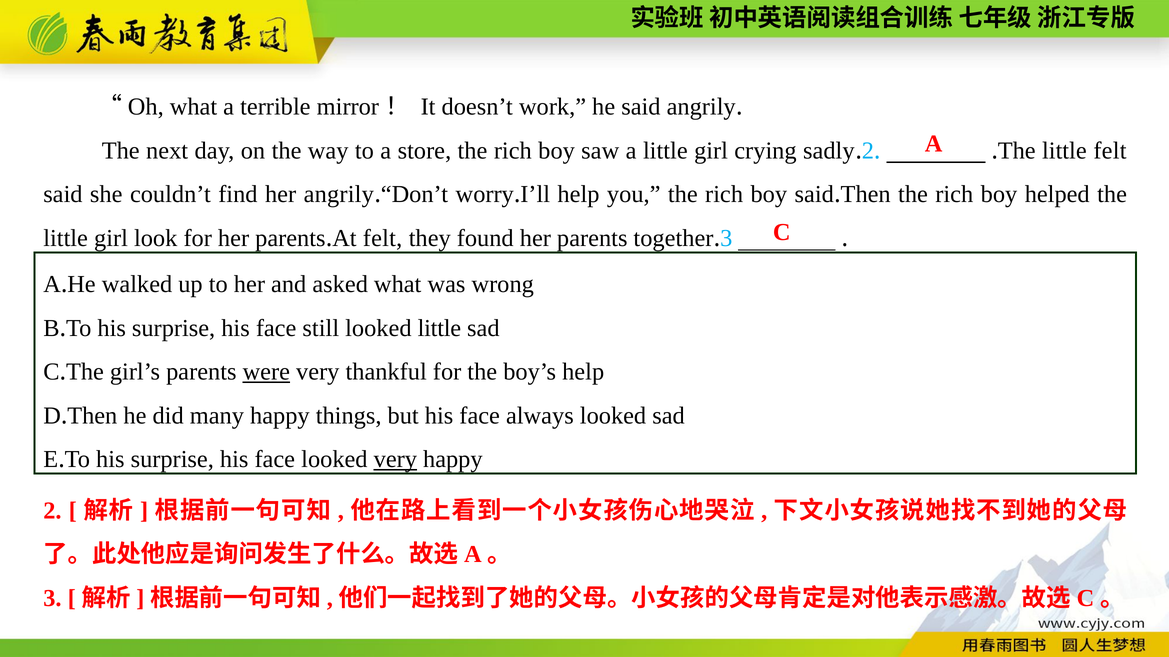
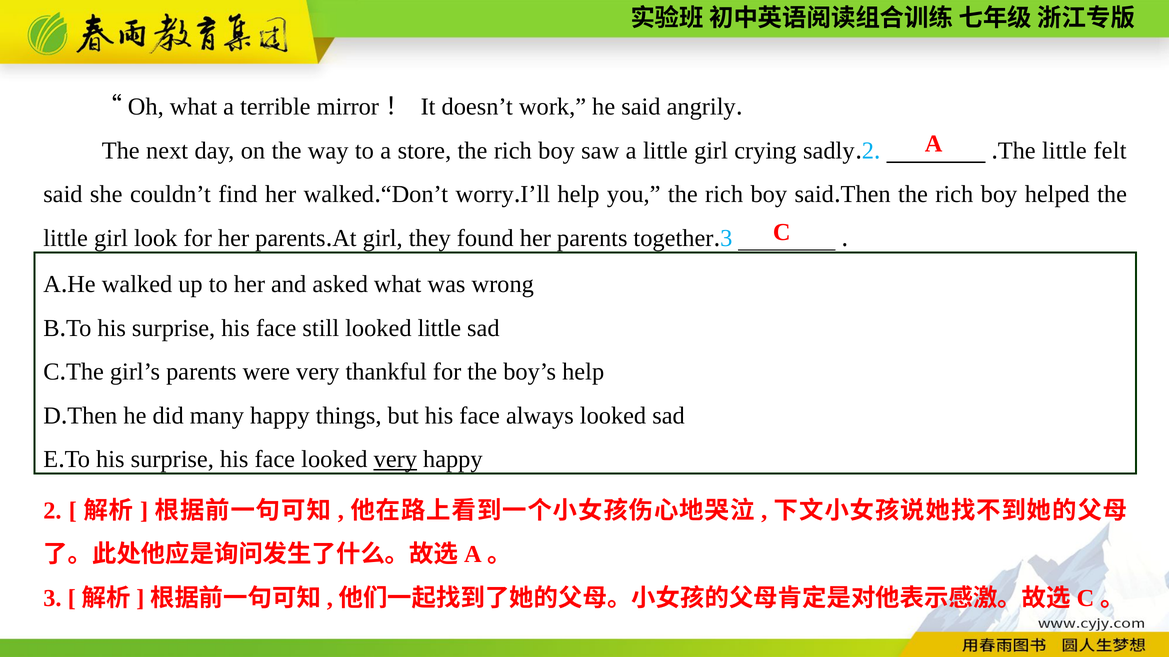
her angrily: angrily -> walked
felt at (383, 238): felt -> girl
were underline: present -> none
